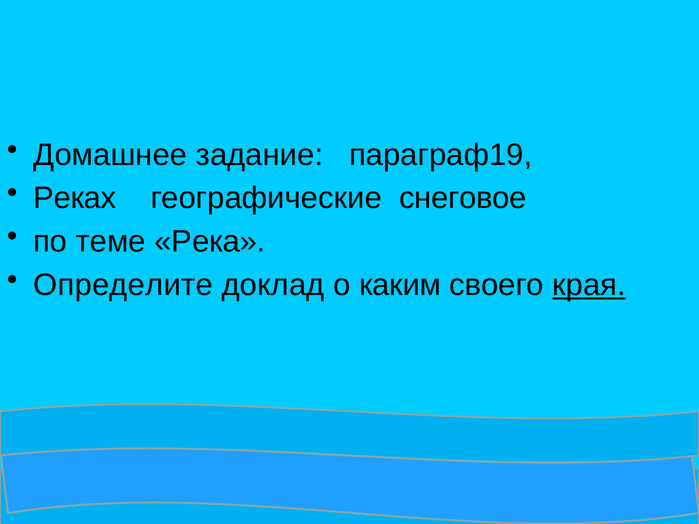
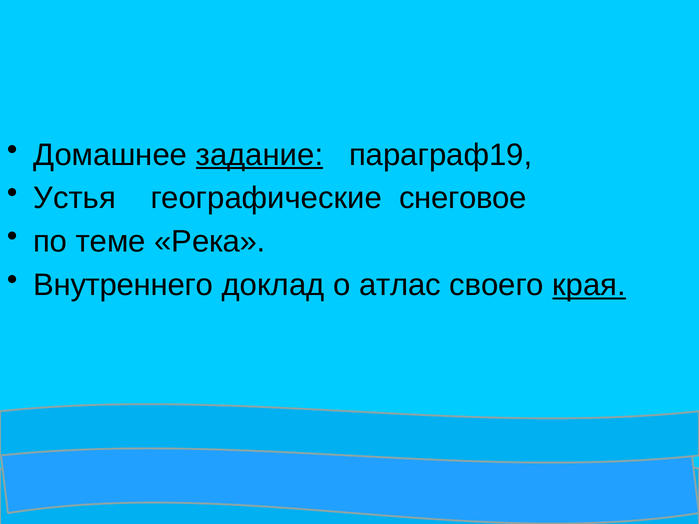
задание underline: none -> present
Реках: Реках -> Устья
Определите: Определите -> Внутреннего
каким: каким -> атлас
